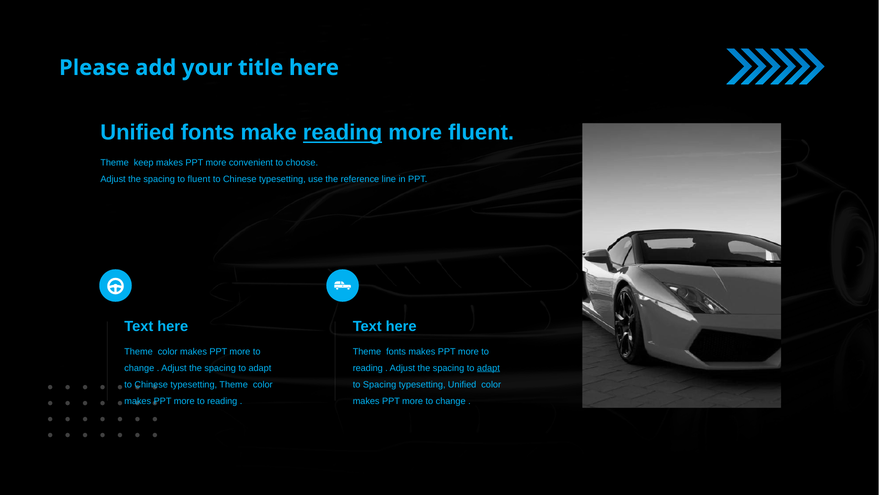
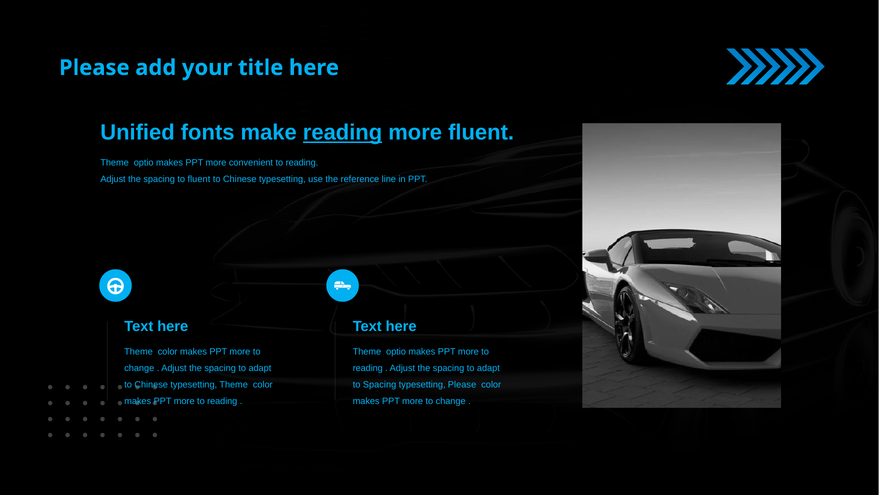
keep at (144, 163): keep -> optio
convenient to choose: choose -> reading
fonts at (396, 351): fonts -> optio
adapt at (488, 368) underline: present -> none
typesetting Unified: Unified -> Please
